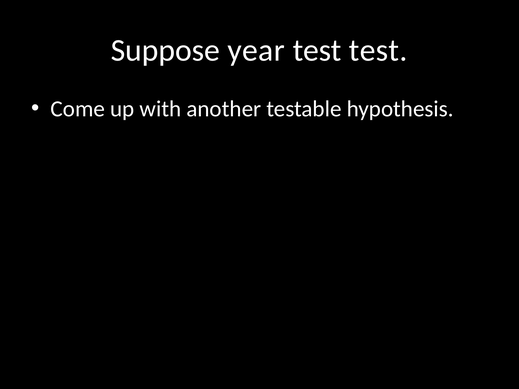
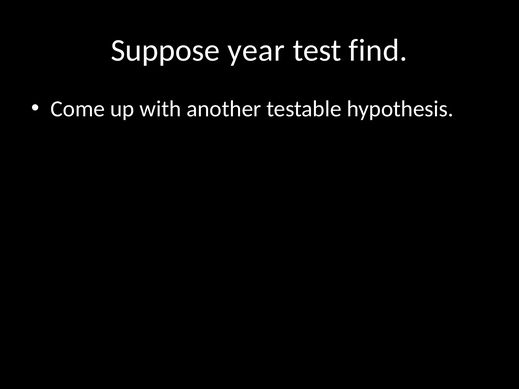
test test: test -> find
